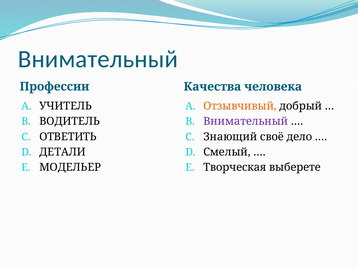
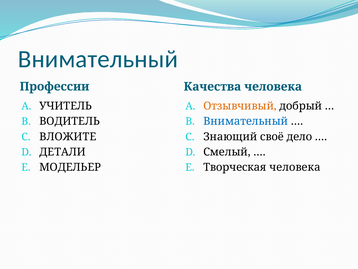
Внимательный at (246, 121) colour: purple -> blue
ОТВЕТИТЬ: ОТВЕТИТЬ -> ВЛОЖИТЕ
Творческая выберете: выберете -> человека
